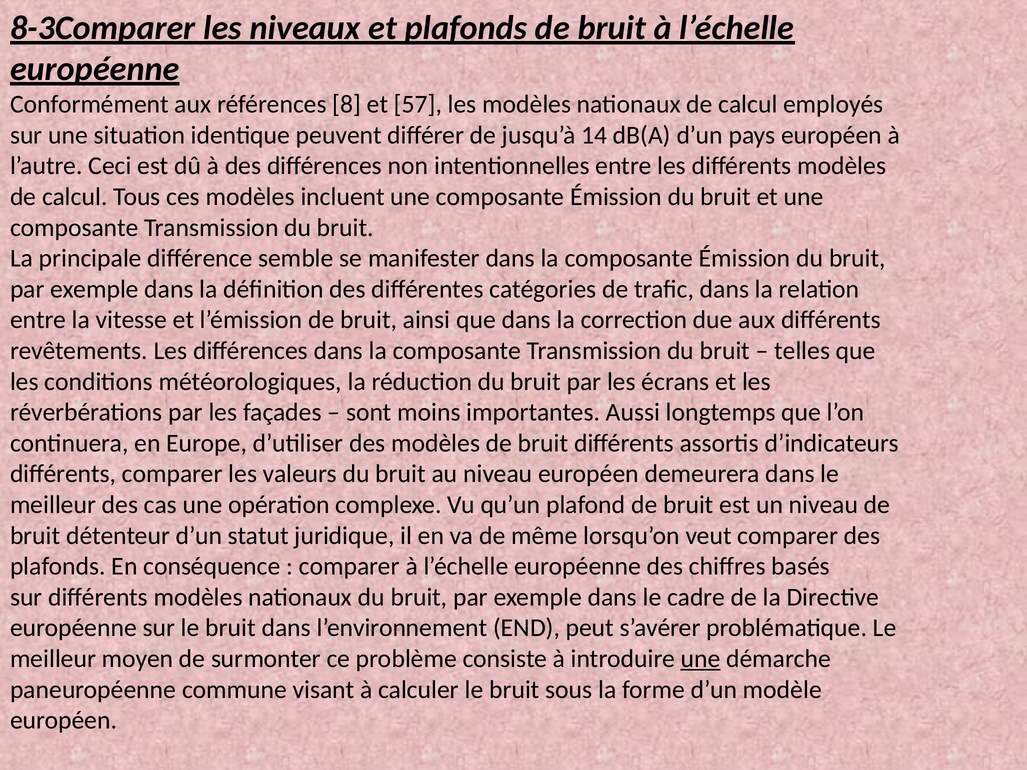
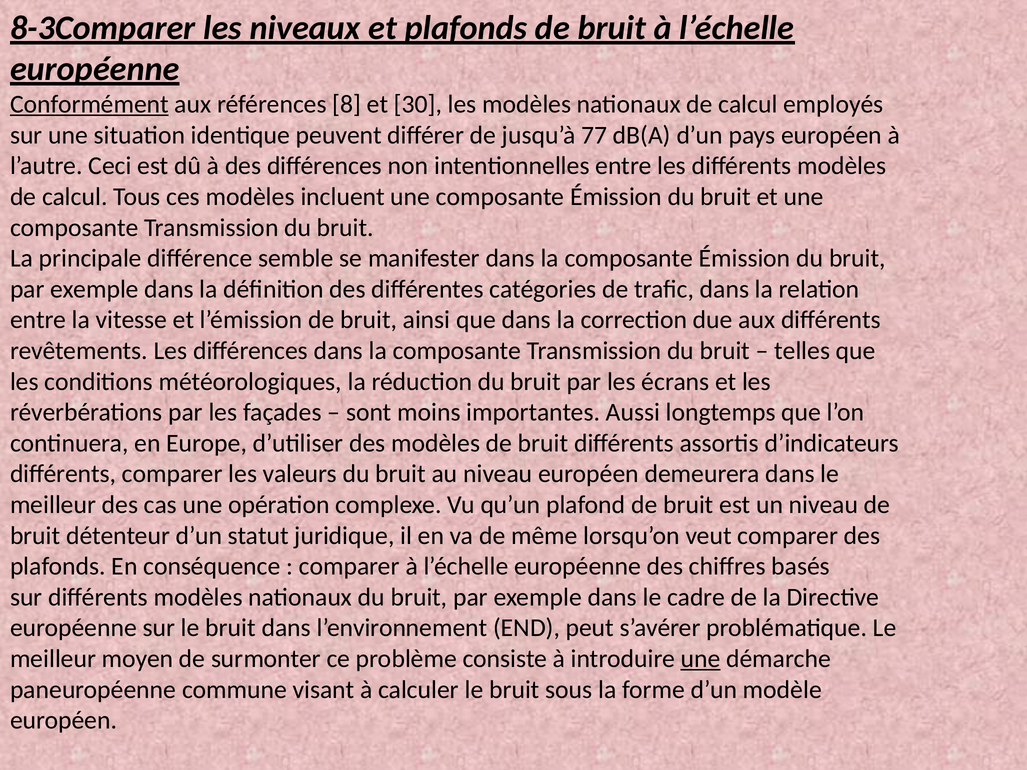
Conformément underline: none -> present
57: 57 -> 30
14: 14 -> 77
